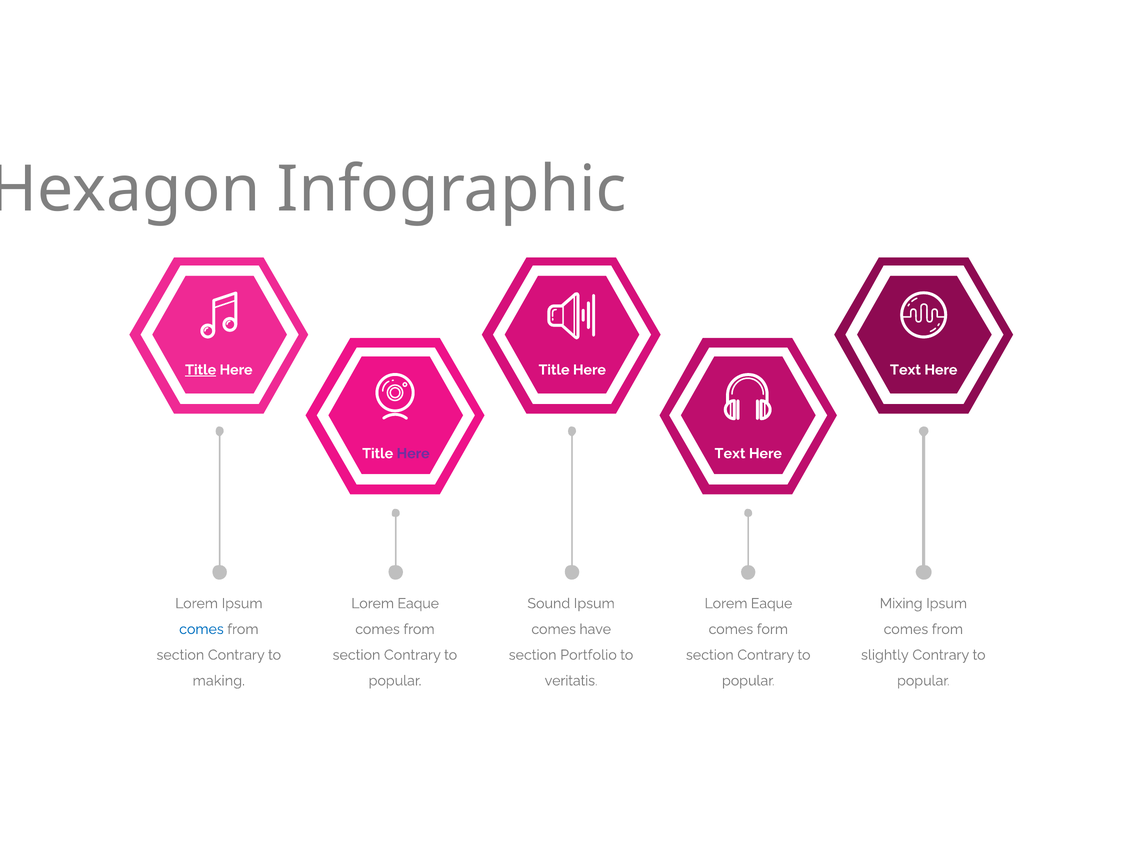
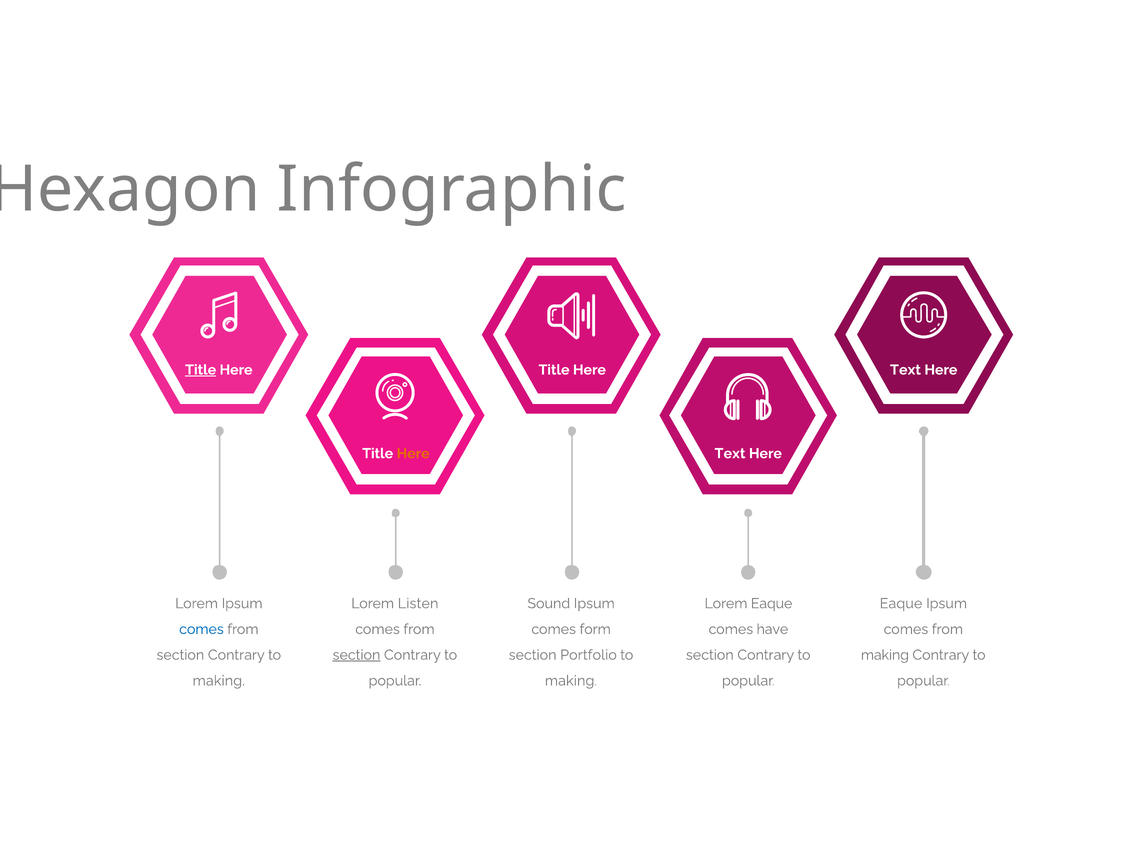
Here at (413, 453) colour: purple -> orange
Eaque at (418, 603): Eaque -> Listen
Mixing at (901, 603): Mixing -> Eaque
have: have -> form
form: form -> have
section at (356, 655) underline: none -> present
slightly at (885, 655): slightly -> making
veritatis at (571, 681): veritatis -> making
